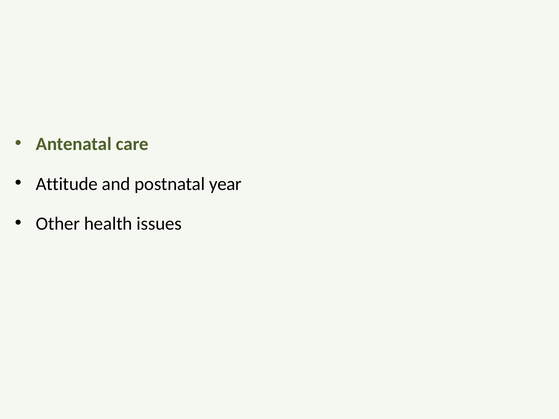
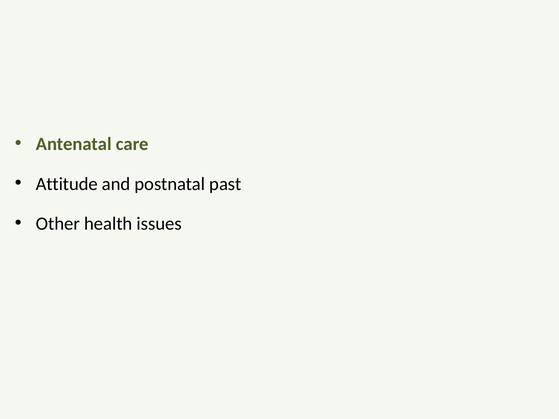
year: year -> past
